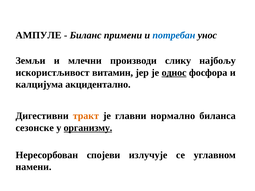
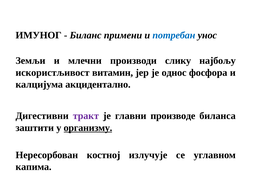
АМПУЛЕ: АМПУЛЕ -> ИМУНОГ
однос underline: present -> none
тракт colour: orange -> purple
нормално: нормално -> производе
сезонске: сезонске -> заштити
спојеви: спојеви -> костној
намени: намени -> капима
